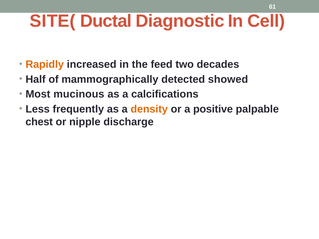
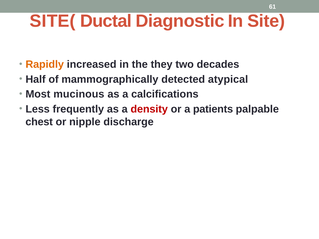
Cell: Cell -> Site
feed: feed -> they
showed: showed -> atypical
density colour: orange -> red
positive: positive -> patients
